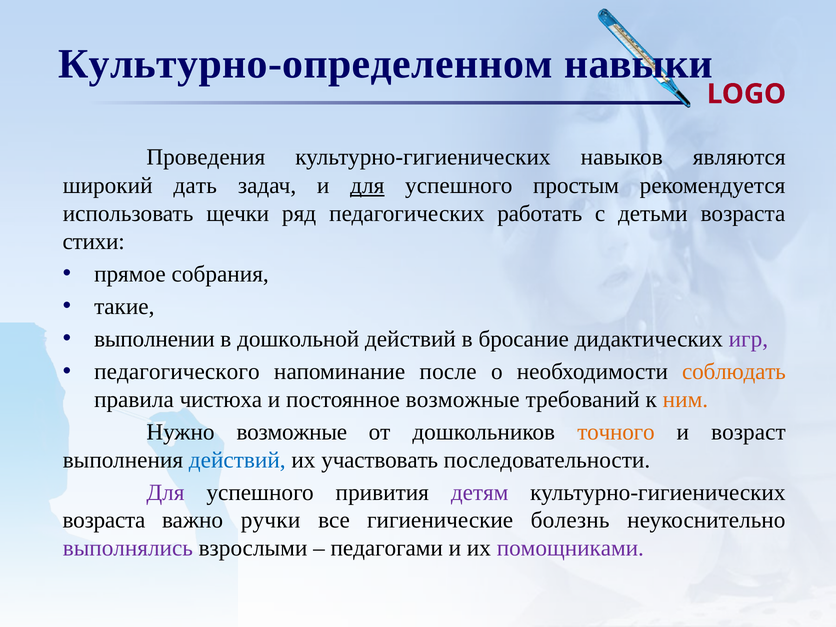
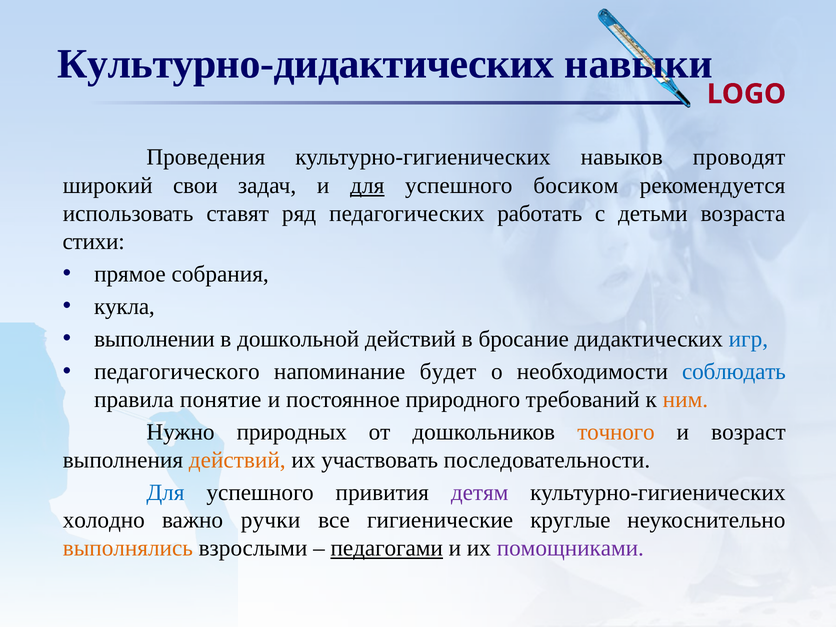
Культурно-определенном: Культурно-определенном -> Культурно-дидактических
являются: являются -> проводят
дать: дать -> свои
простым: простым -> босиком
щечки: щечки -> ставят
такие: такие -> кукла
игр colour: purple -> blue
после: после -> будет
соблюдать colour: orange -> blue
чистюха: чистюха -> понятие
постоянное возможные: возможные -> природного
Нужно возможные: возможные -> природных
действий at (237, 460) colour: blue -> orange
Для at (165, 492) colour: purple -> blue
возраста at (104, 520): возраста -> холодно
болезнь: болезнь -> круглые
выполнялись colour: purple -> orange
педагогами underline: none -> present
